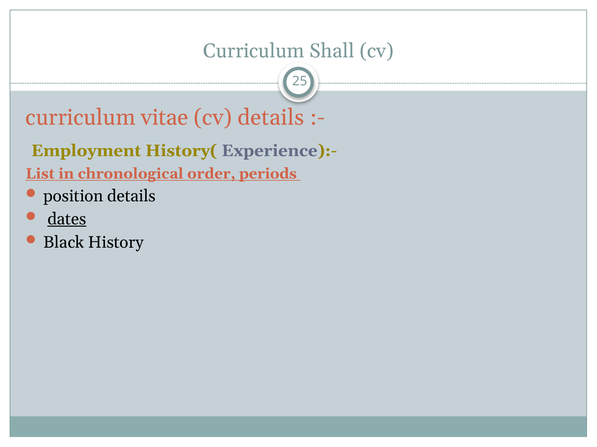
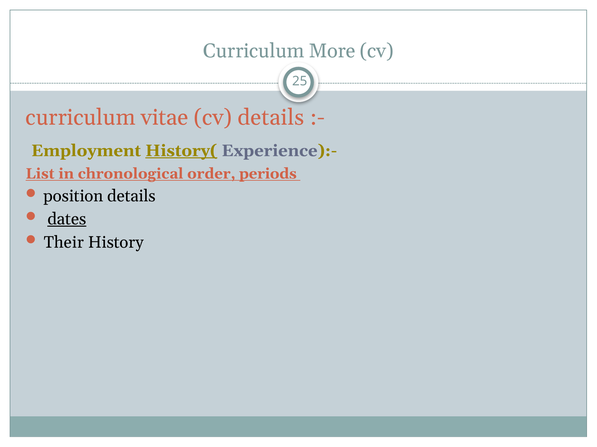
Shall: Shall -> More
History( underline: none -> present
Black: Black -> Their
